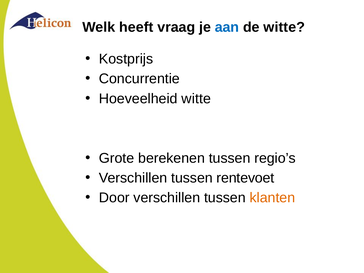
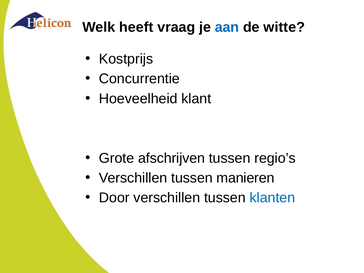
Hoeveelheid witte: witte -> klant
berekenen: berekenen -> afschrijven
rentevoet: rentevoet -> manieren
klanten colour: orange -> blue
